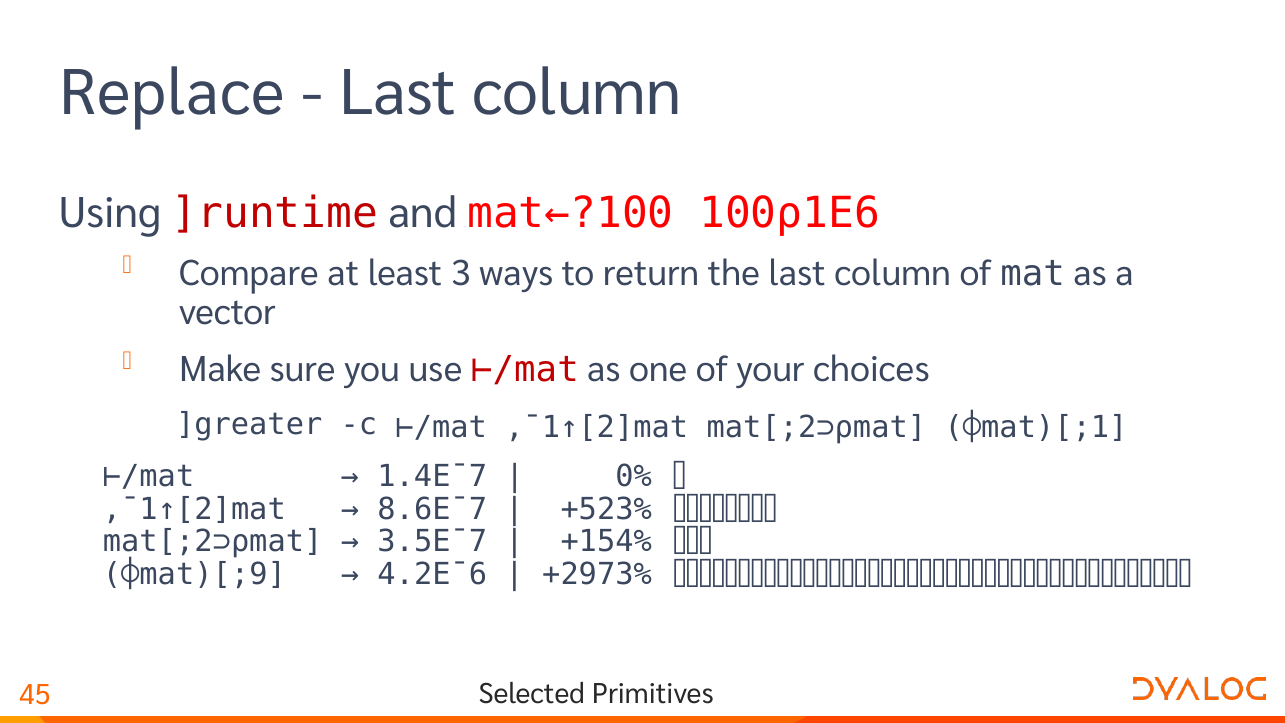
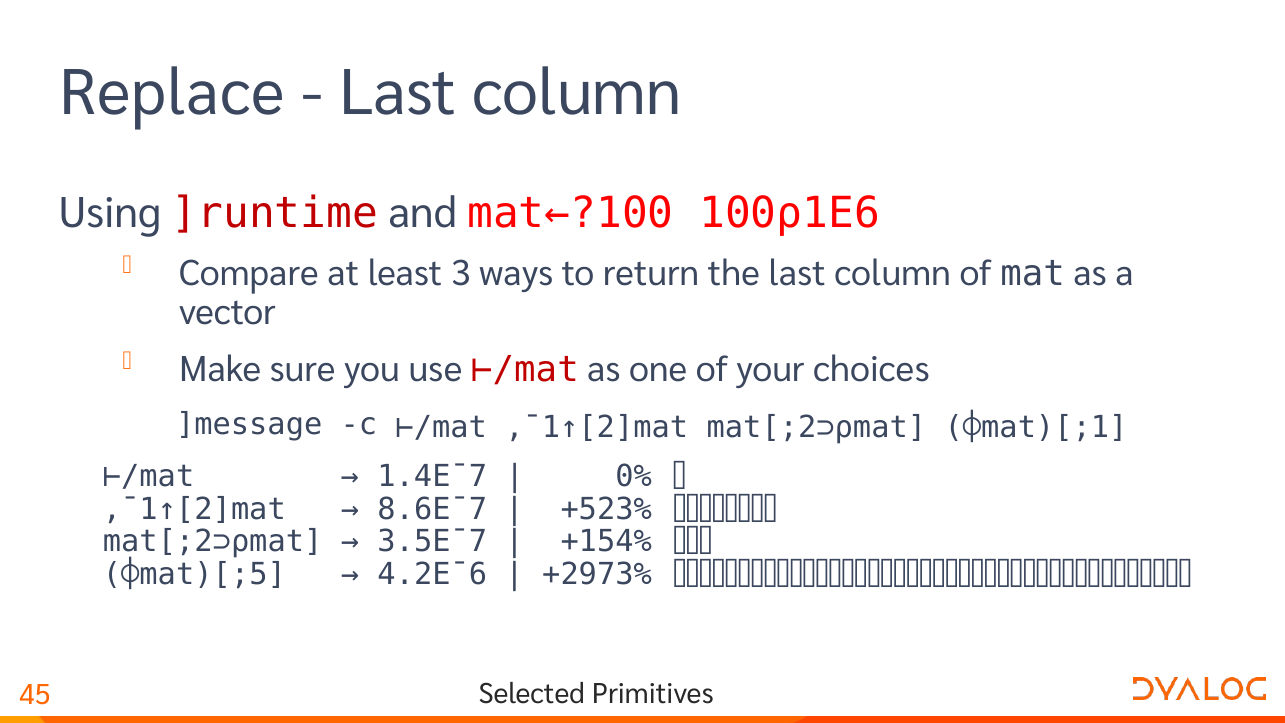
]greater: ]greater -> ]message
⌽mat)[;9: ⌽mat)[;9 -> ⌽mat)[;5
